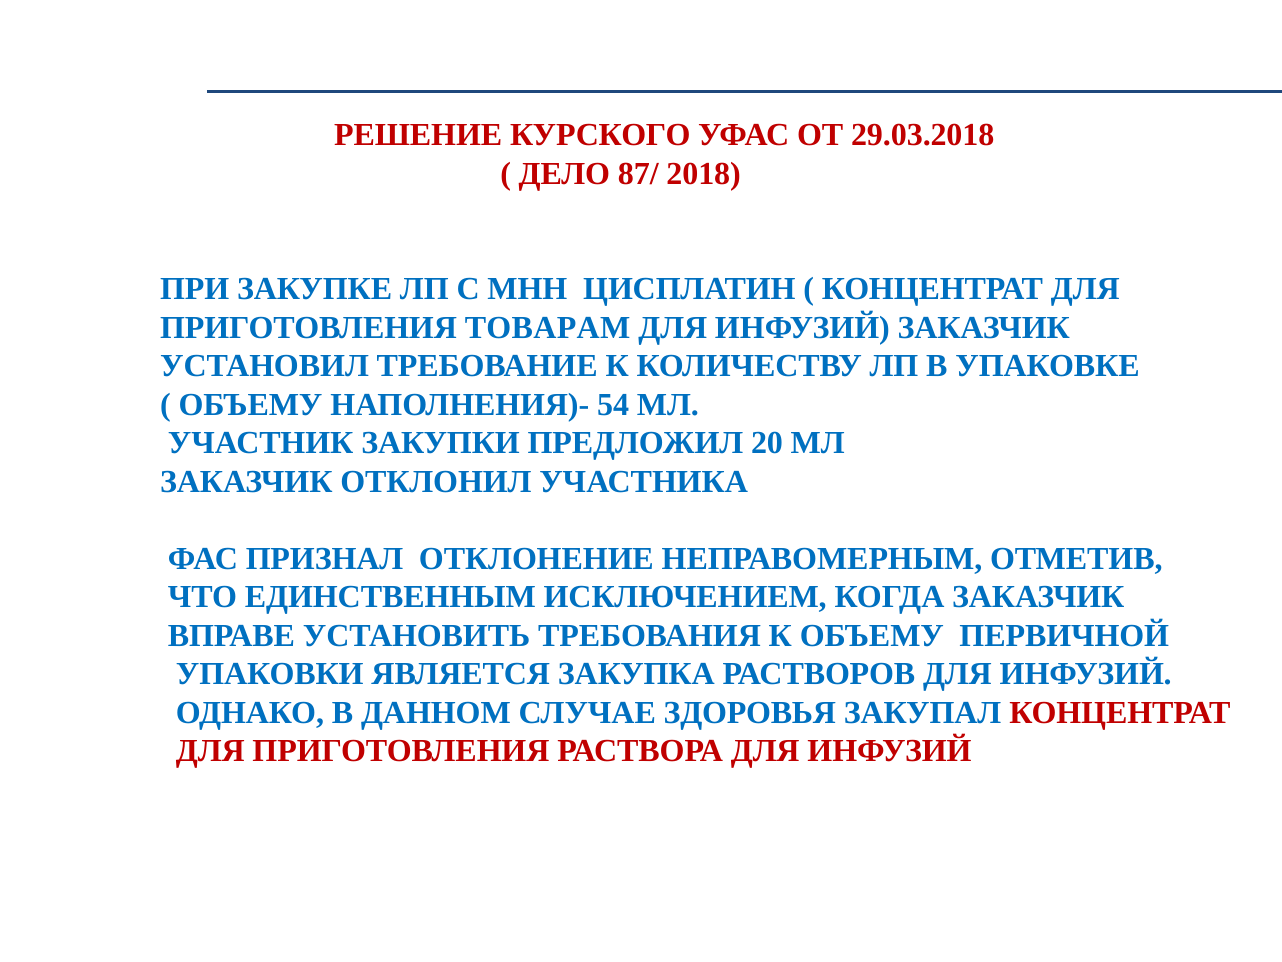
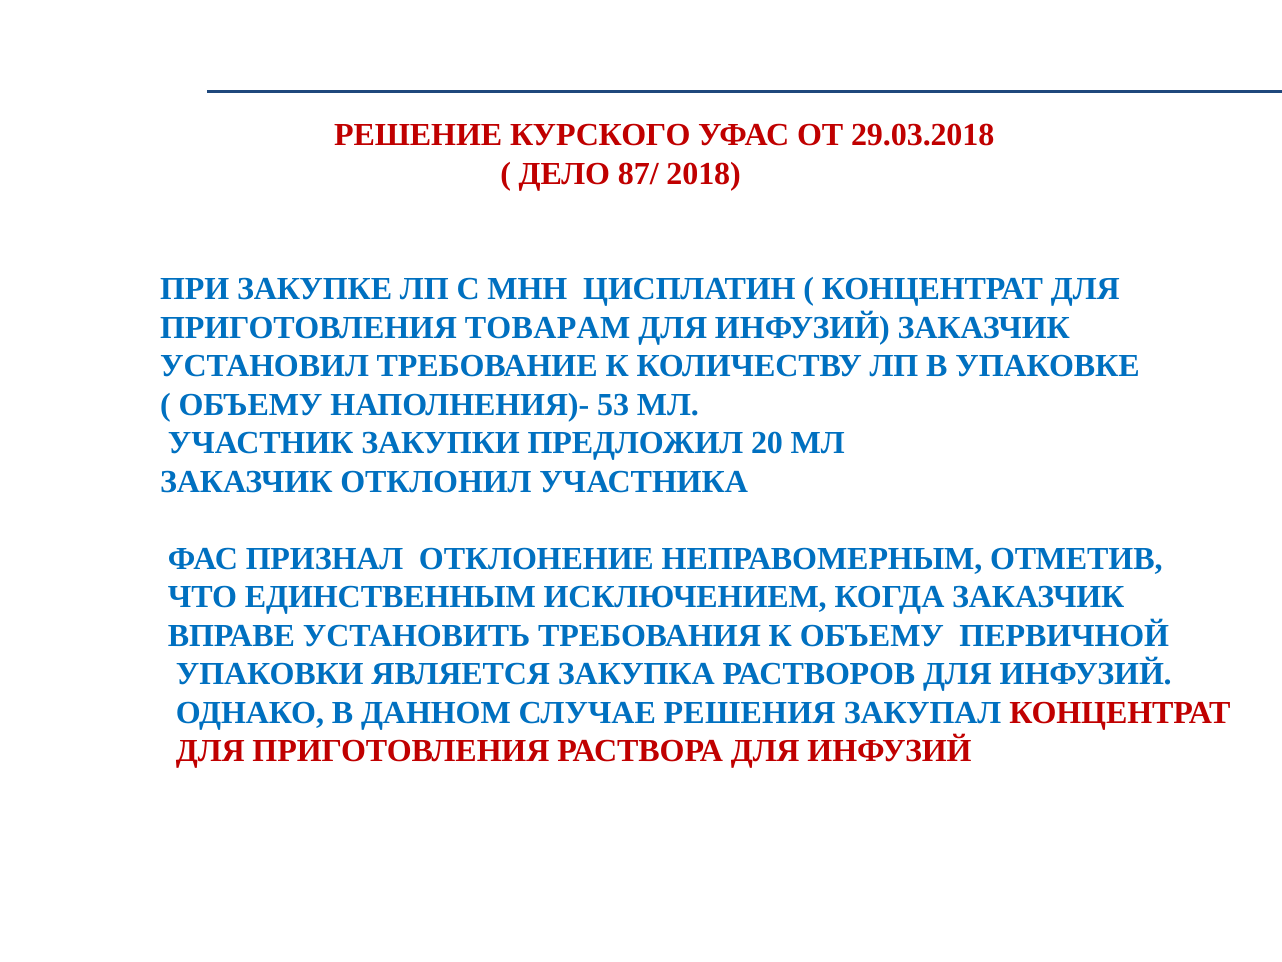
54: 54 -> 53
ЗДОРОВЬЯ: ЗДОРОВЬЯ -> РЕШЕНИЯ
